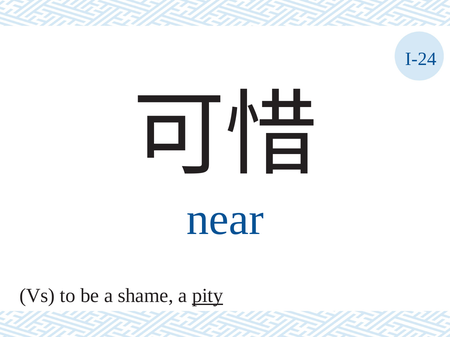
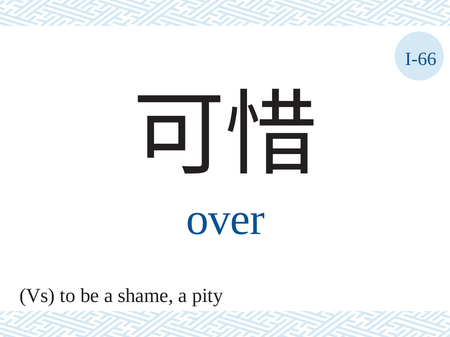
I-24: I-24 -> I-66
near: near -> over
pity underline: present -> none
